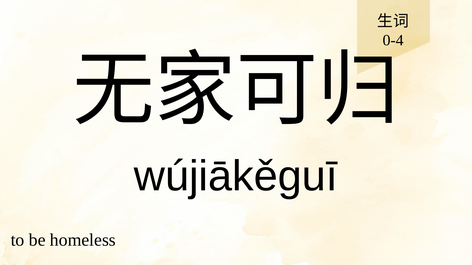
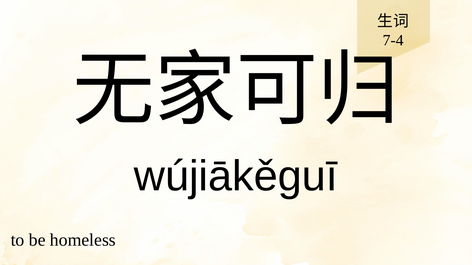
0-4: 0-4 -> 7-4
